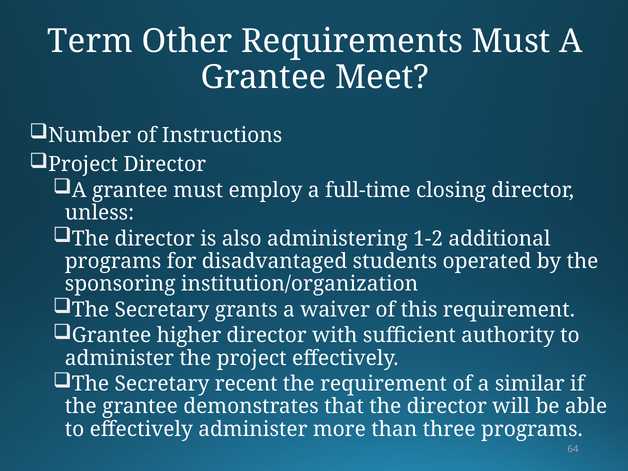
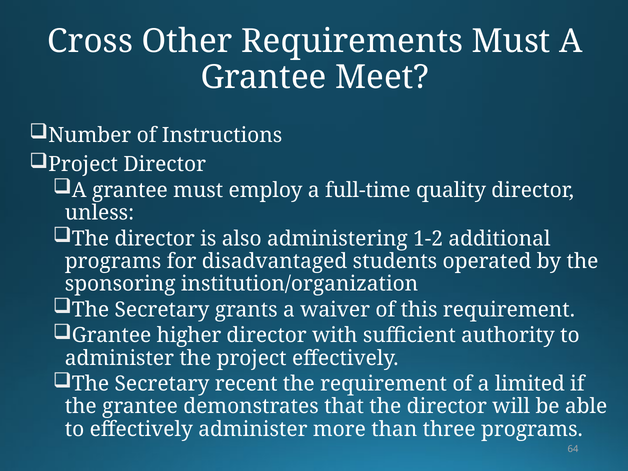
Term: Term -> Cross
closing: closing -> quality
similar: similar -> limited
